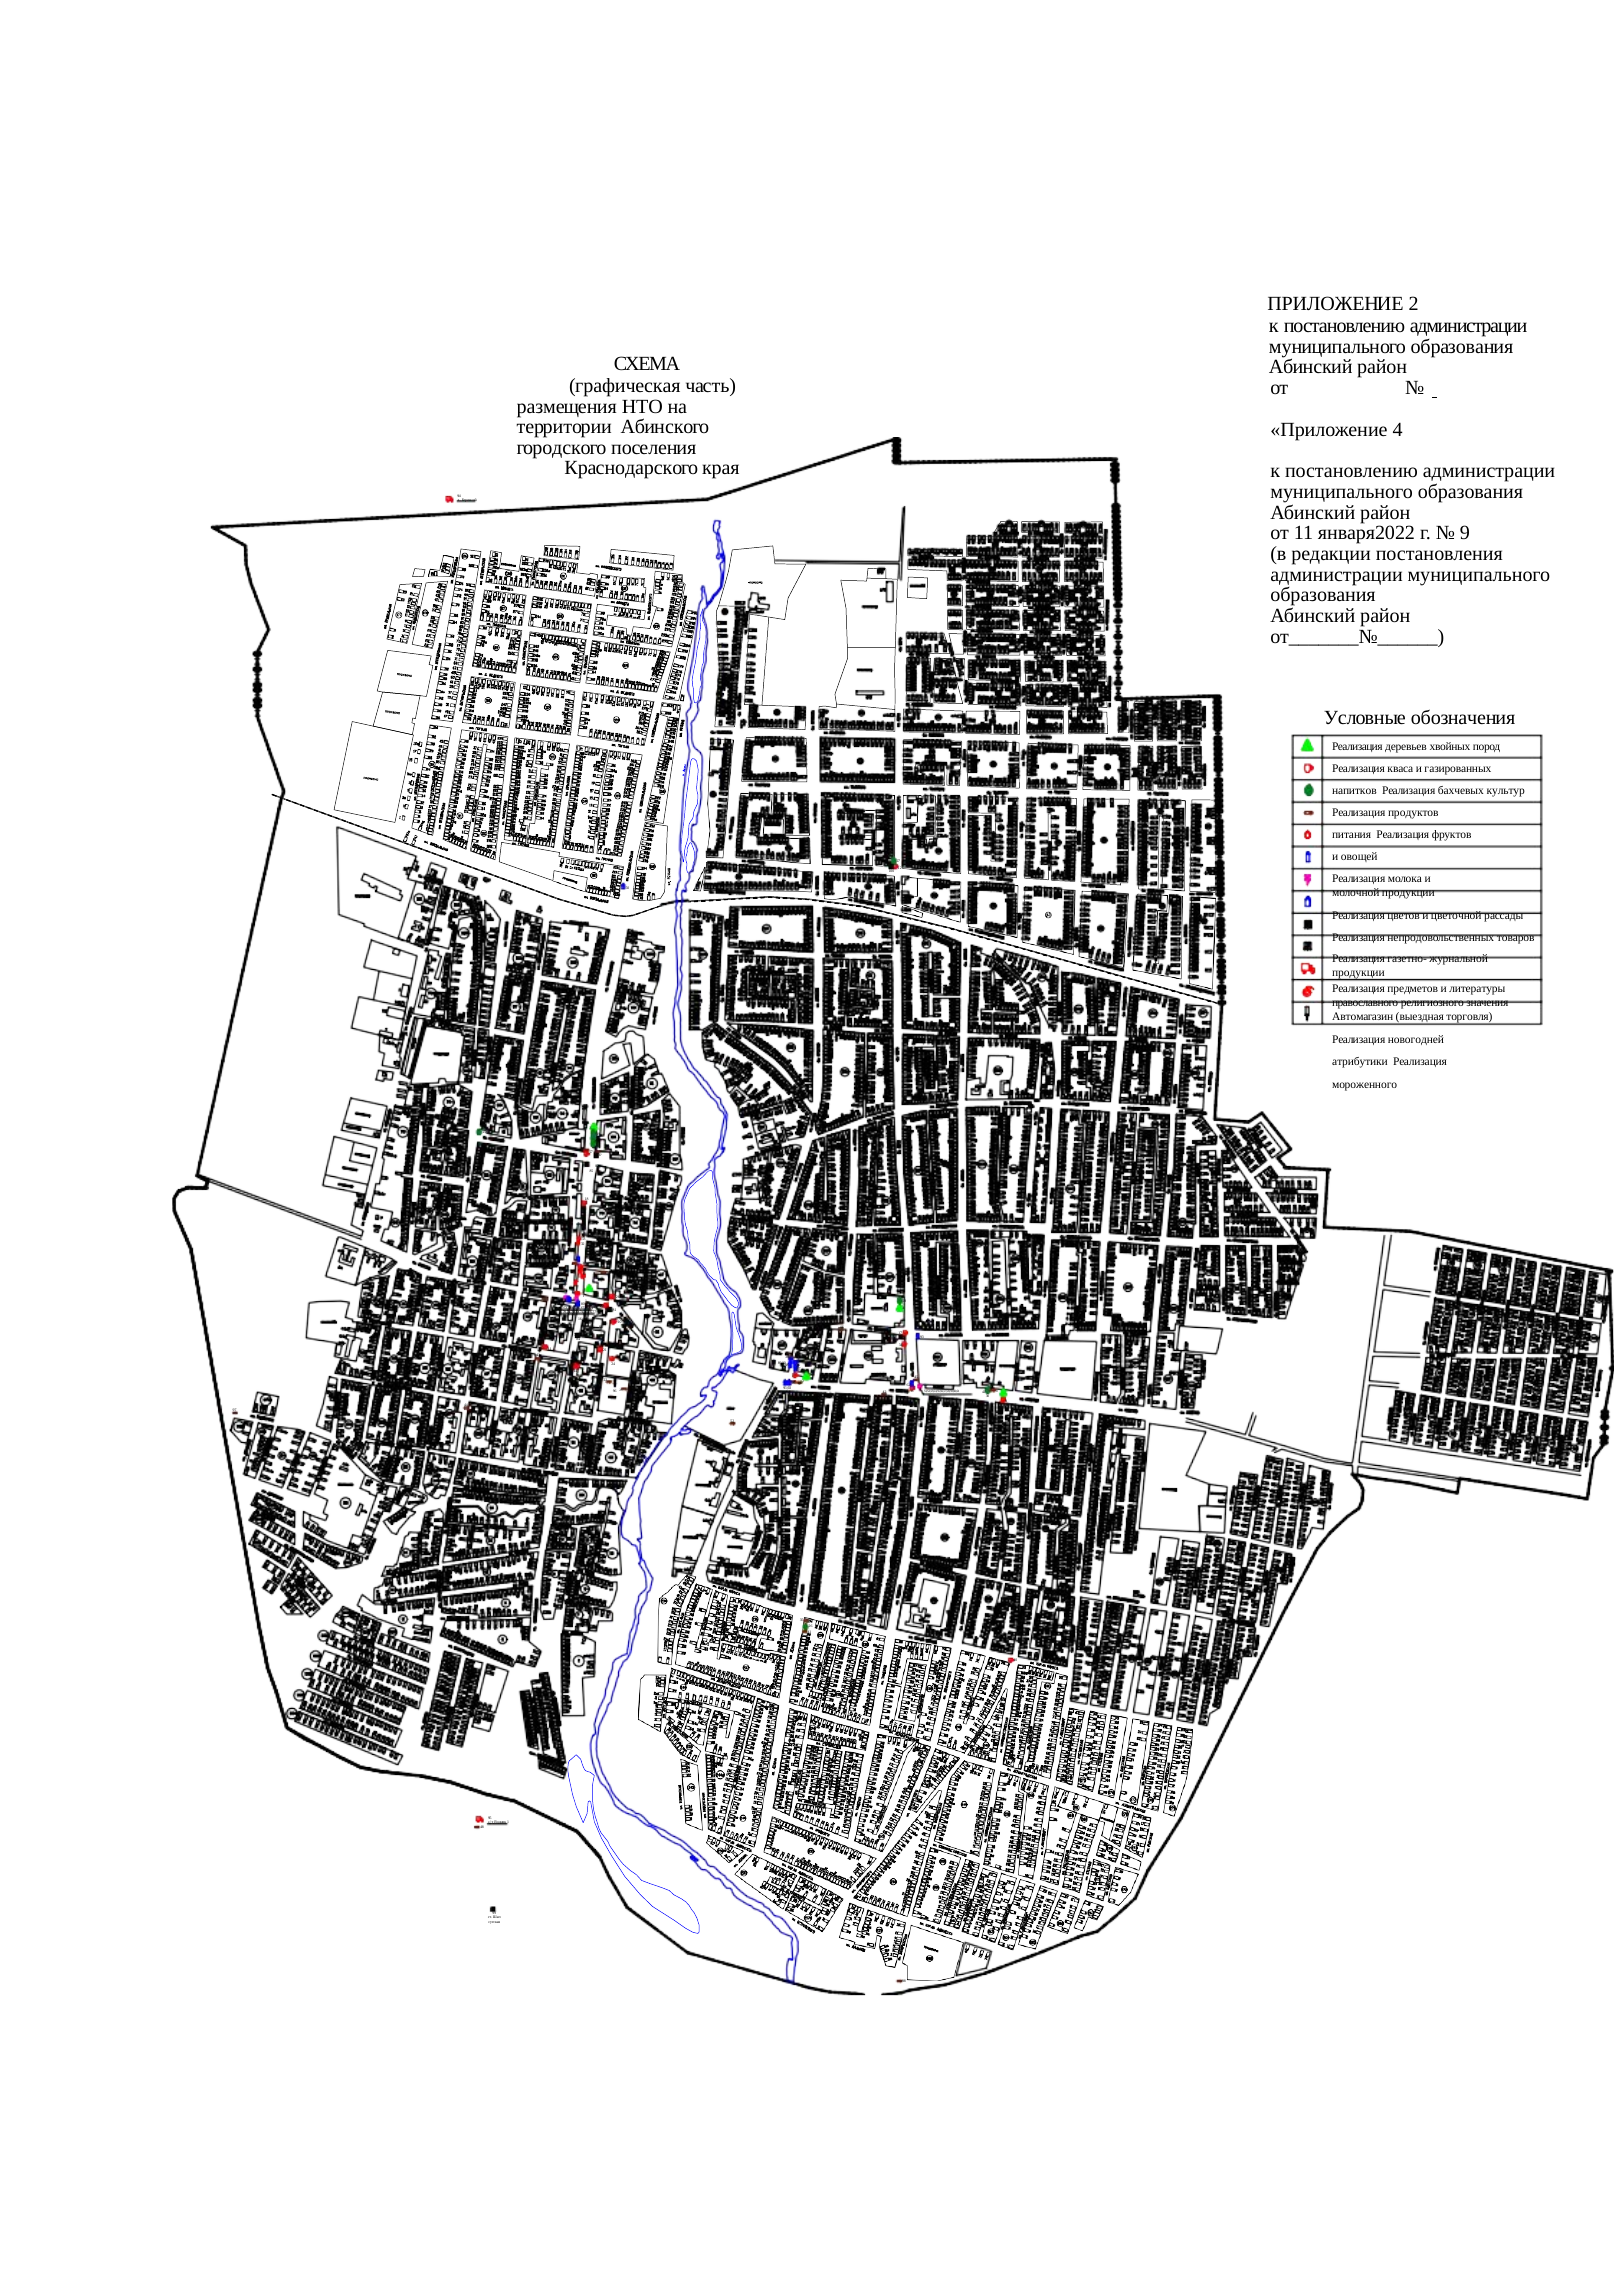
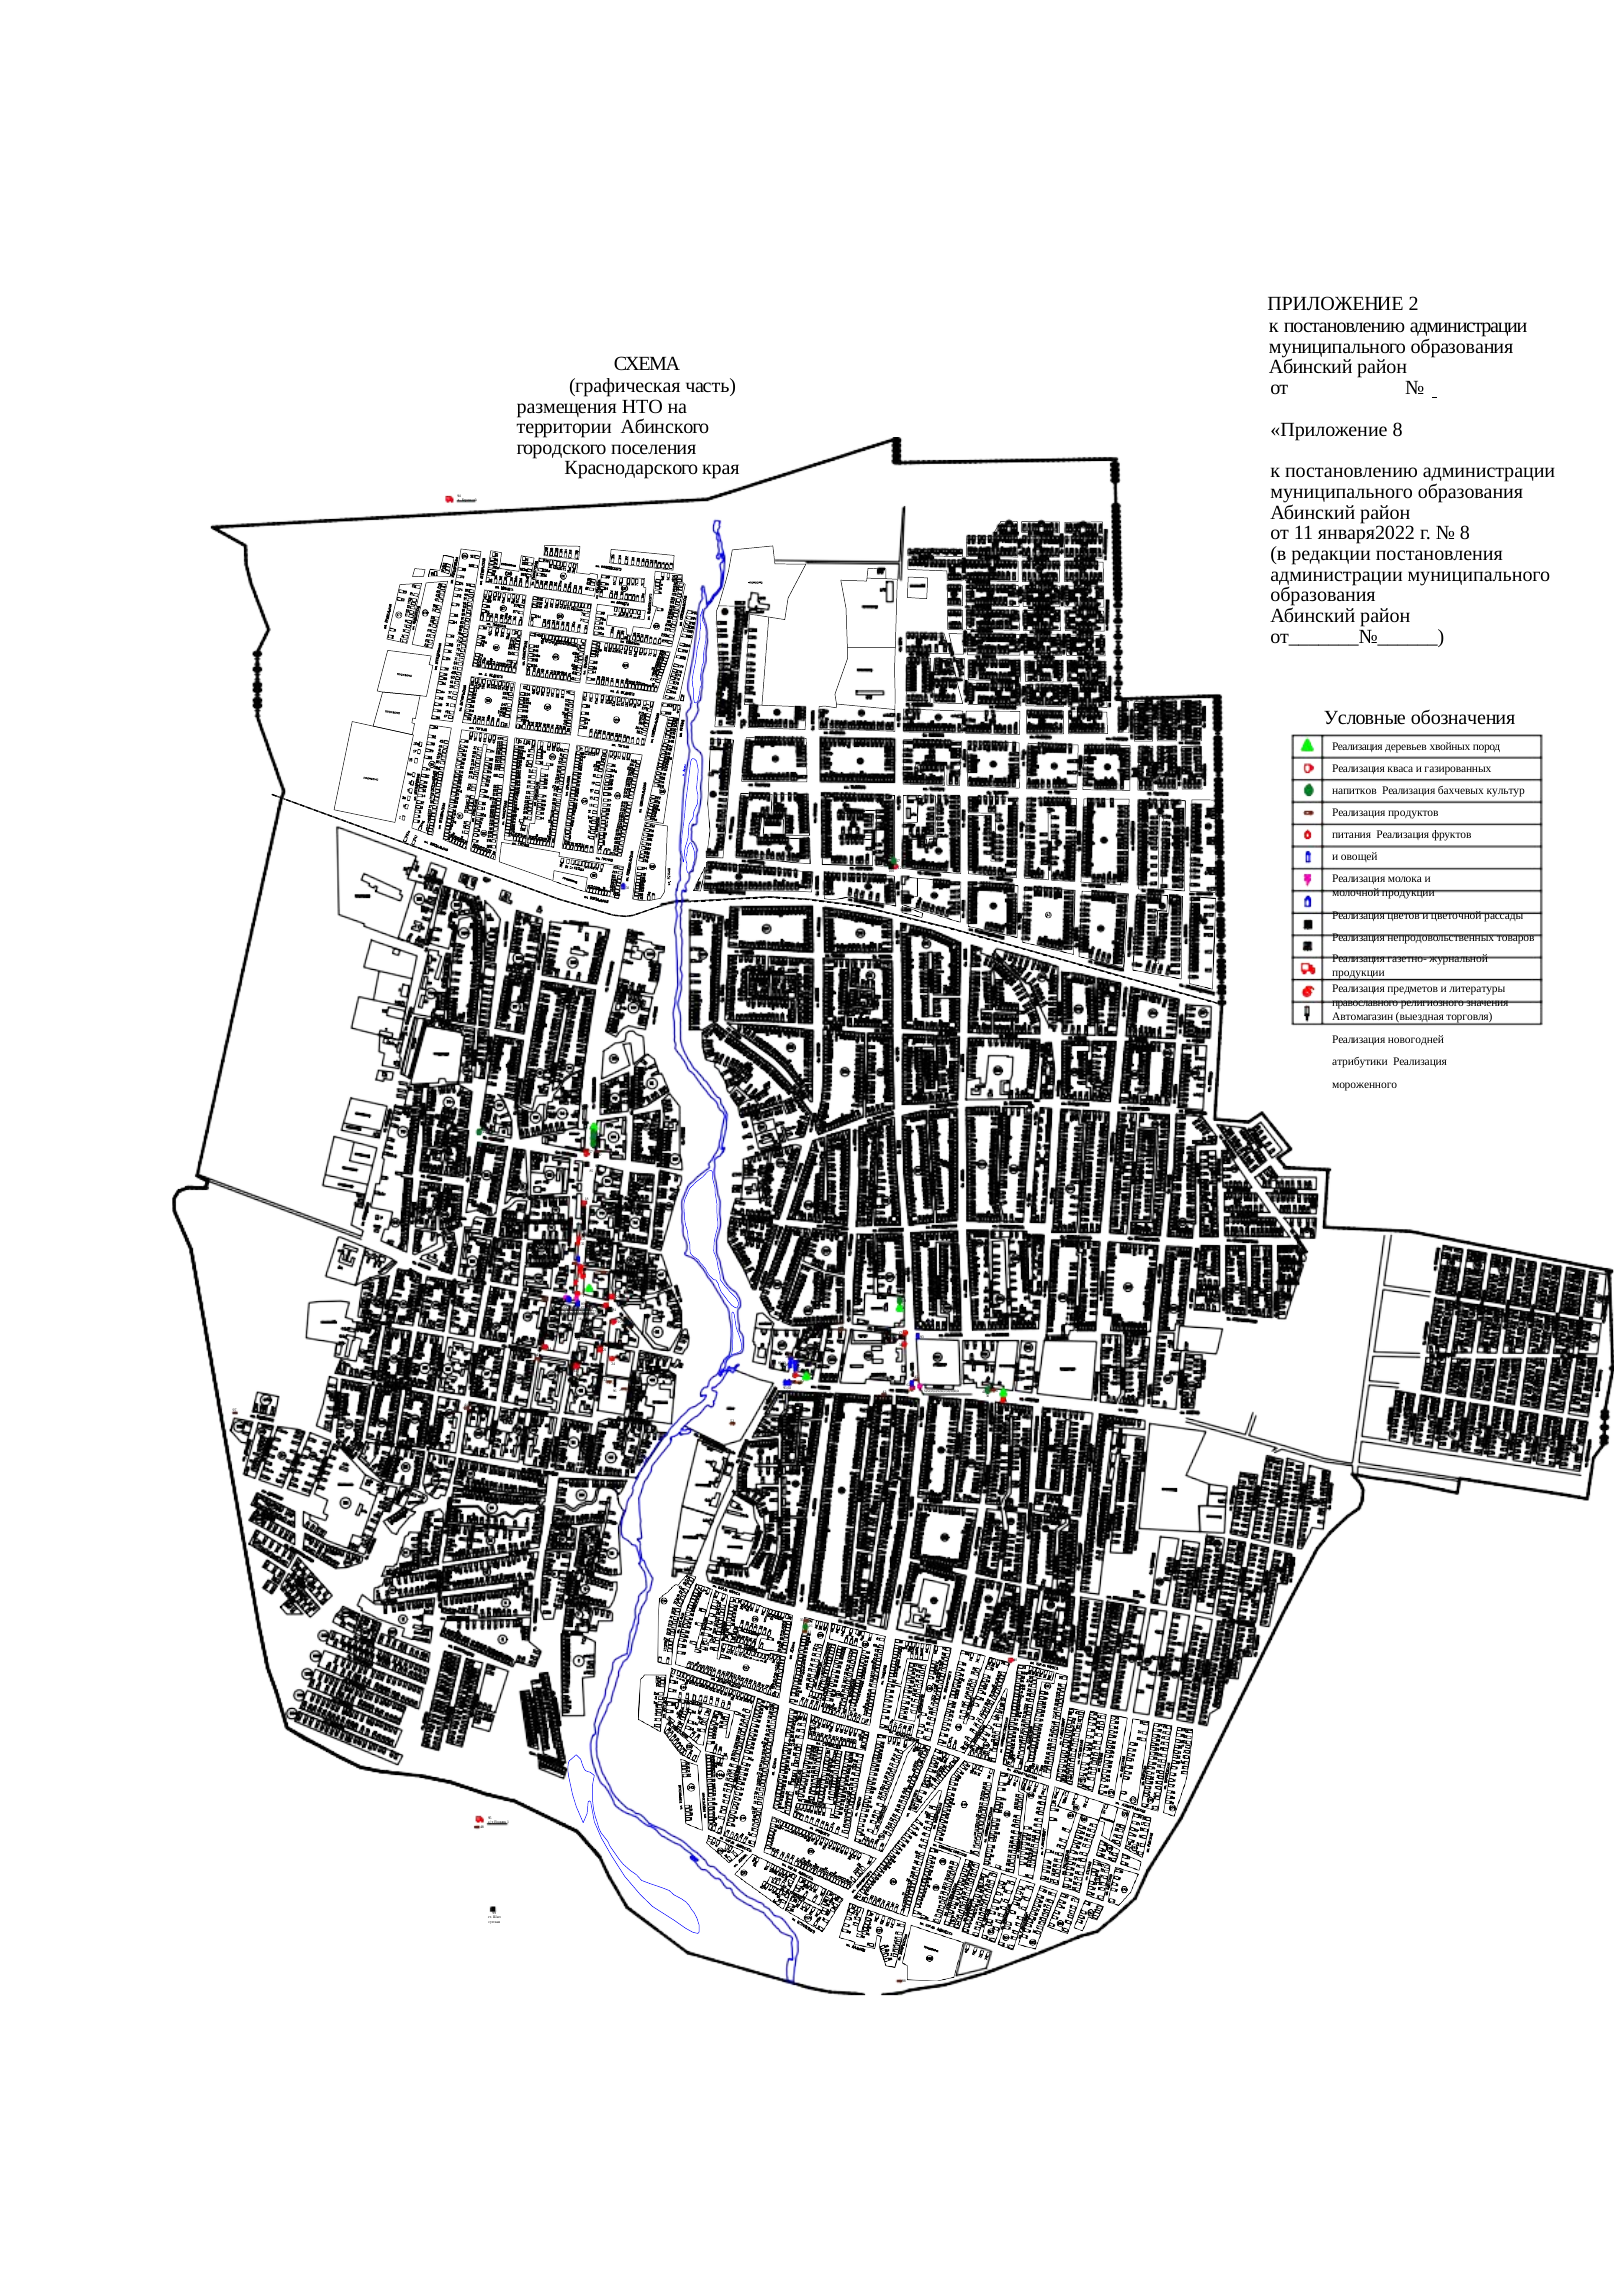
Приложение 4: 4 -> 8
9 at (1465, 533): 9 -> 8
